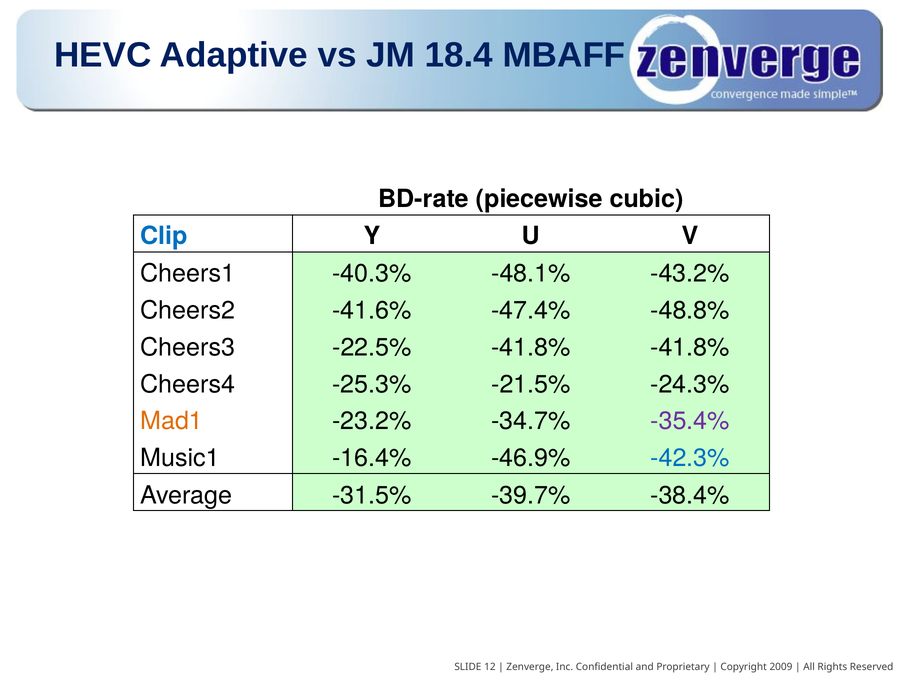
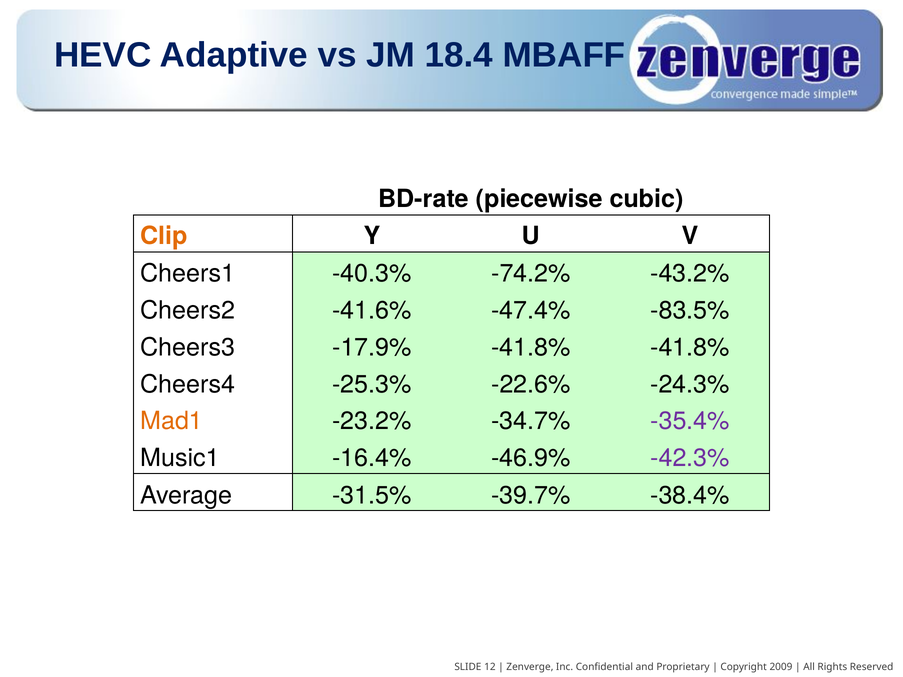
Clip colour: blue -> orange
-48.1%: -48.1% -> -74.2%
-48.8%: -48.8% -> -83.5%
-22.5%: -22.5% -> -17.9%
-21.5%: -21.5% -> -22.6%
-42.3% colour: blue -> purple
